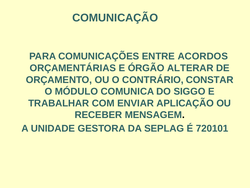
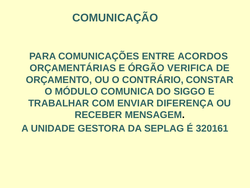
ALTERAR: ALTERAR -> VERIFICA
APLICAÇÃO: APLICAÇÃO -> DIFERENÇA
720101: 720101 -> 320161
